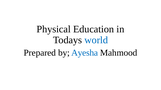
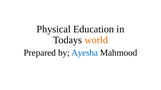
world colour: blue -> orange
